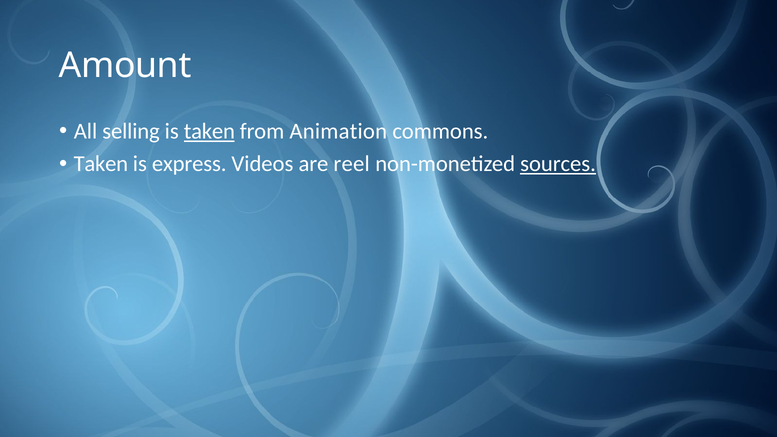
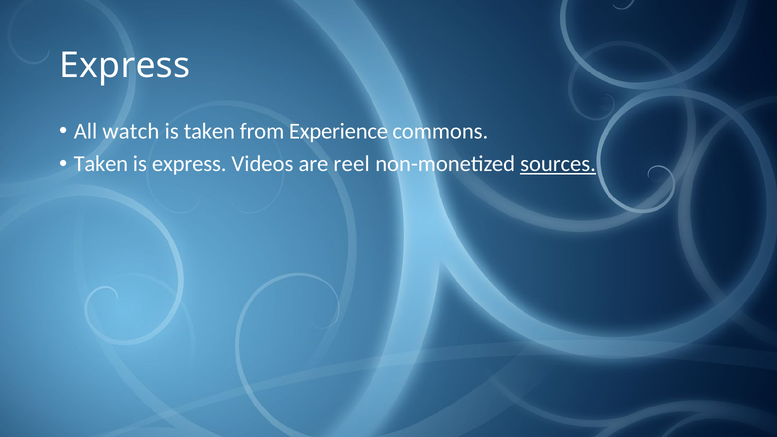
Amount at (125, 65): Amount -> Express
selling: selling -> watch
taken at (209, 131) underline: present -> none
Animation: Animation -> Experience
